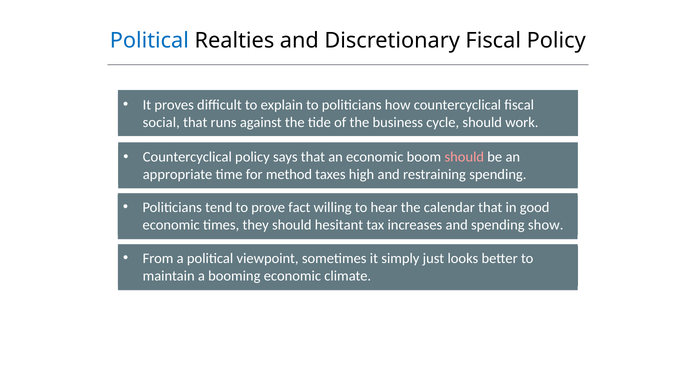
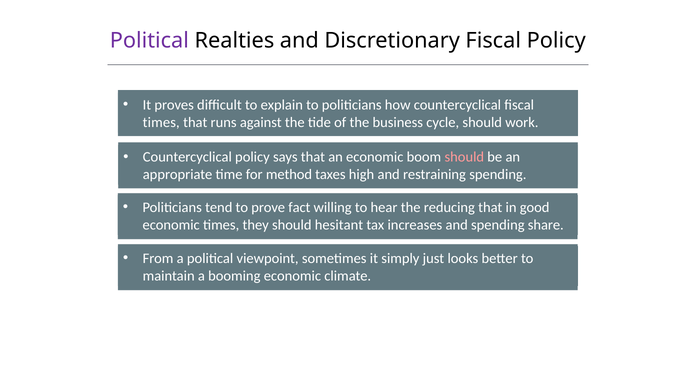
Political at (149, 40) colour: blue -> purple
social at (161, 122): social -> times
calendar: calendar -> reducing
show: show -> share
